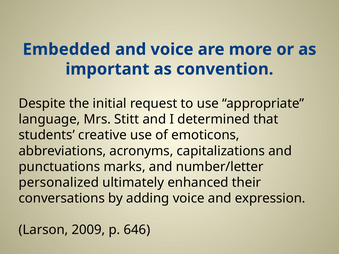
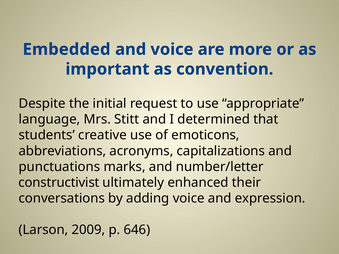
personalized: personalized -> constructivist
